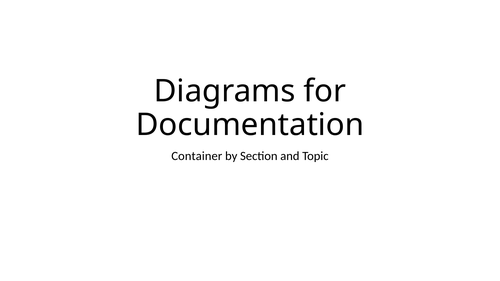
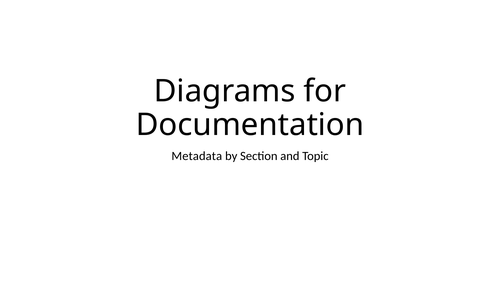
Container: Container -> Metadata
